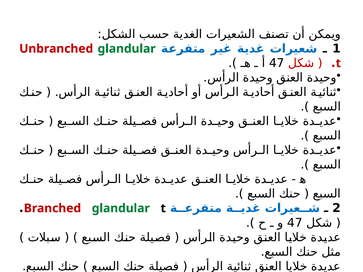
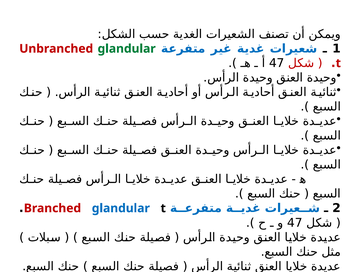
glandular at (121, 208) colour: green -> blue
